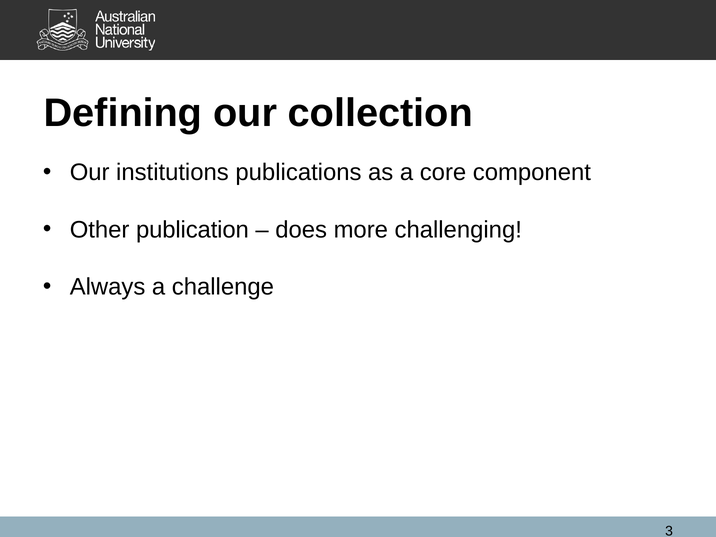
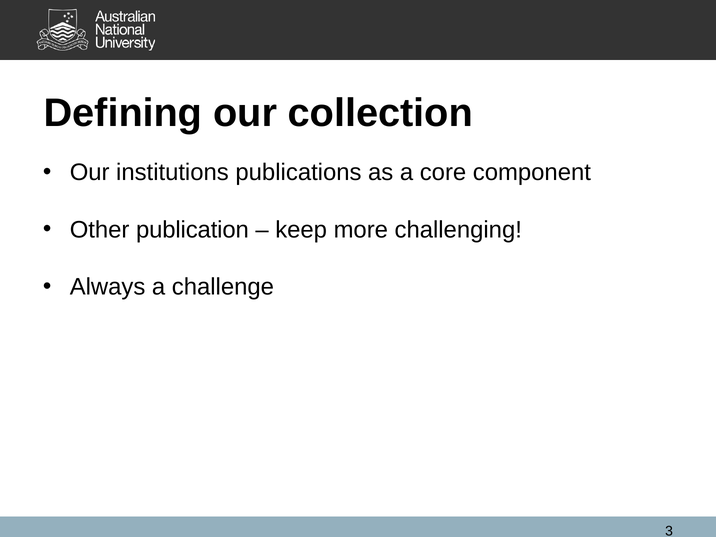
does: does -> keep
